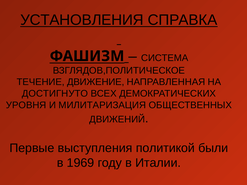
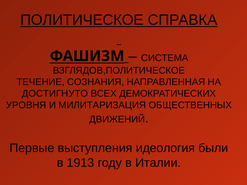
УСТАНОВЛЕНИЯ: УСТАНОВЛЕНИЯ -> ПОЛИТИЧЕСКОЕ
ДВИЖЕНИЕ: ДВИЖЕНИЕ -> СОЗНАНИЯ
политикой: политикой -> идеология
1969: 1969 -> 1913
